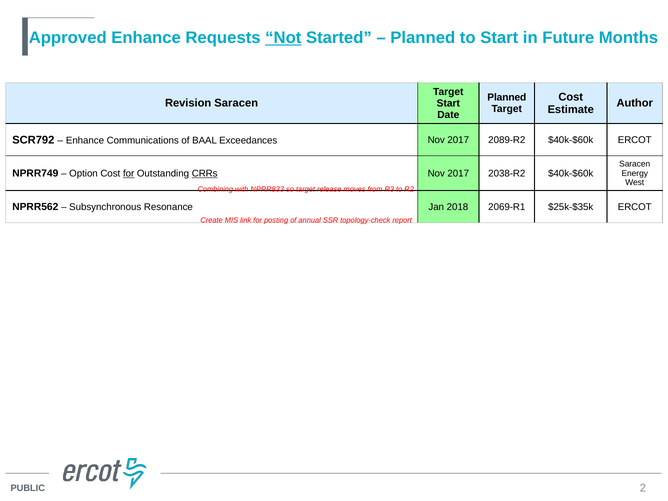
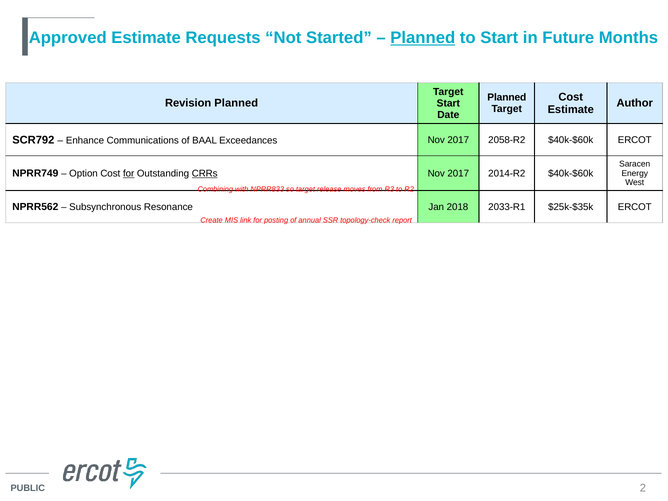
Approved Enhance: Enhance -> Estimate
Not underline: present -> none
Planned at (423, 38) underline: none -> present
Revision Saracen: Saracen -> Planned
2089-R2: 2089-R2 -> 2058-R2
2038-R2: 2038-R2 -> 2014-R2
2069-R1: 2069-R1 -> 2033-R1
